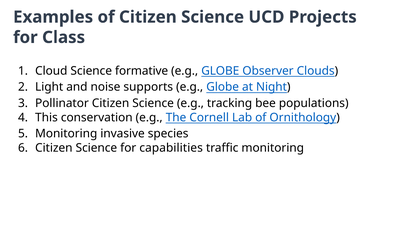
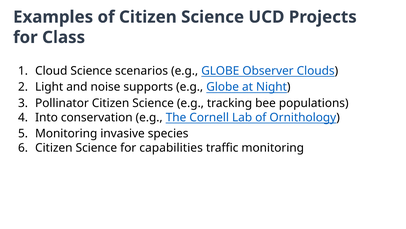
formative: formative -> scenarios
This: This -> Into
